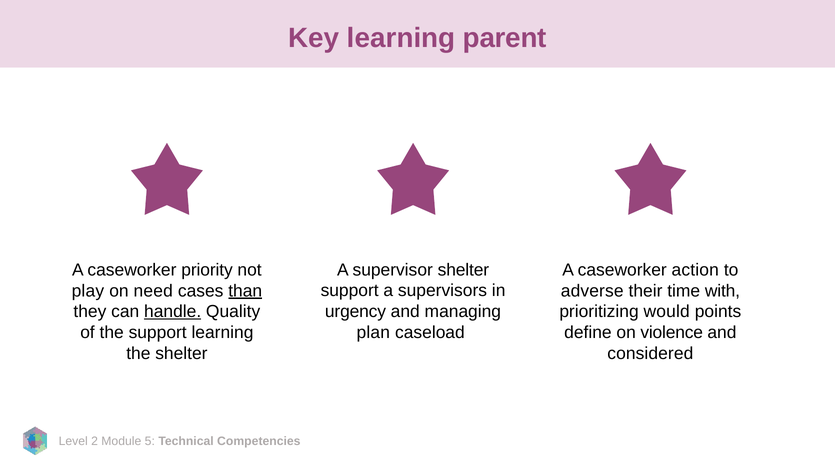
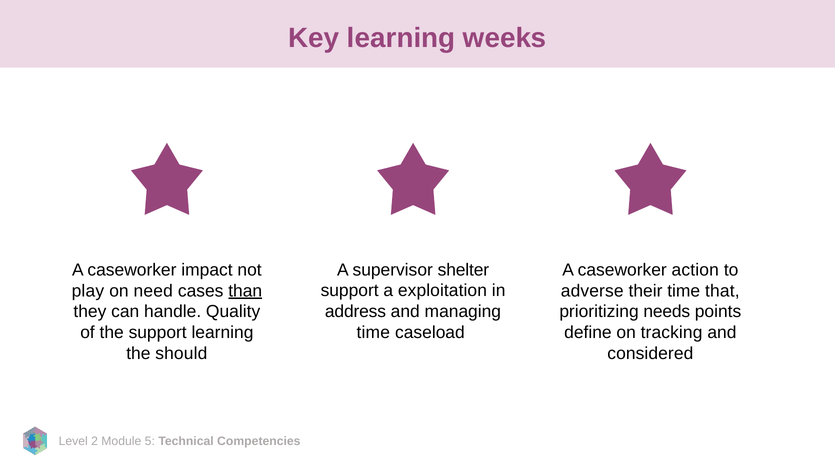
parent: parent -> weeks
priority: priority -> impact
supervisors: supervisors -> exploitation
with: with -> that
handle underline: present -> none
urgency: urgency -> address
would: would -> needs
plan at (373, 332): plan -> time
violence: violence -> tracking
the shelter: shelter -> should
